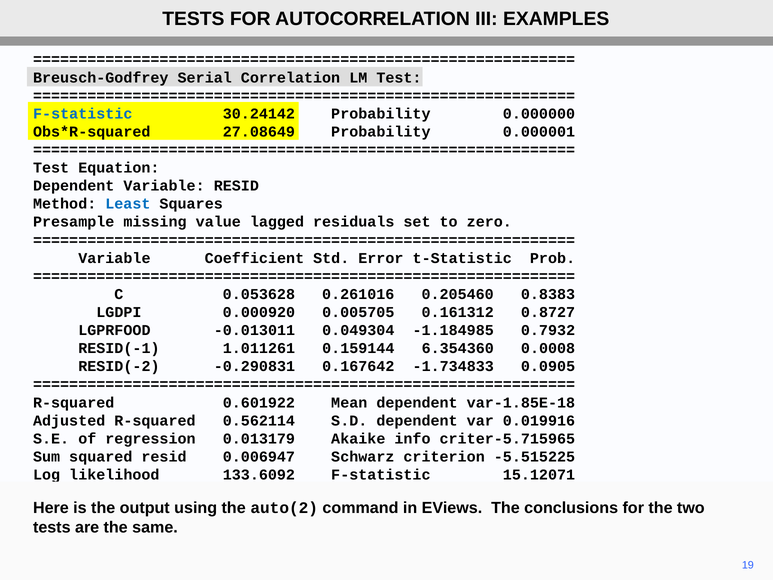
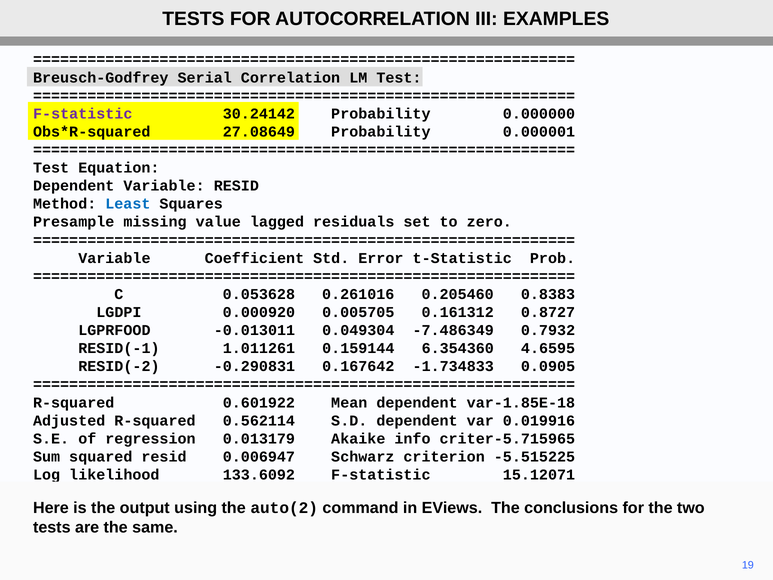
F-statistic at (83, 114) colour: blue -> purple
-1.184985: -1.184985 -> -7.486349
0.0008: 0.0008 -> 4.6595
